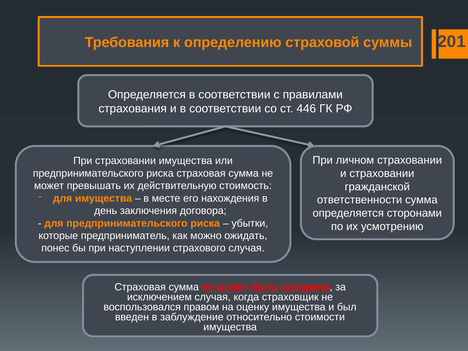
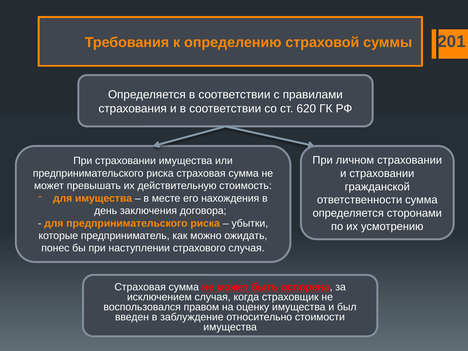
446: 446 -> 620
